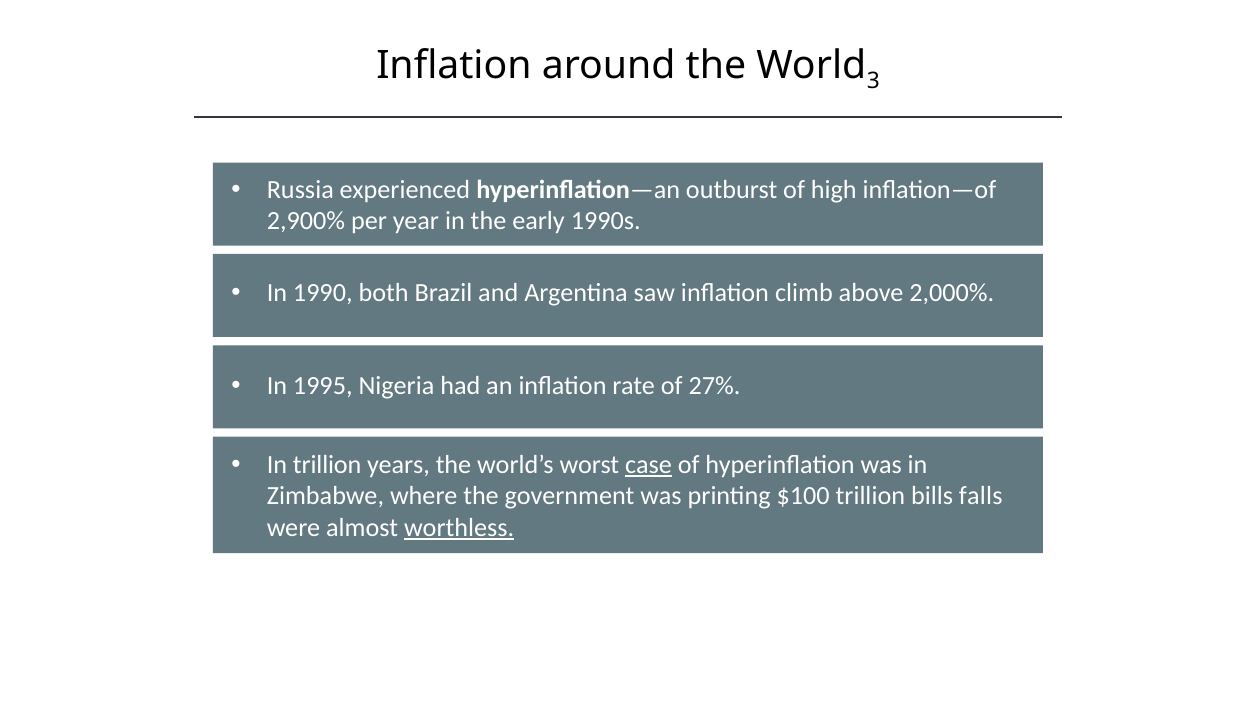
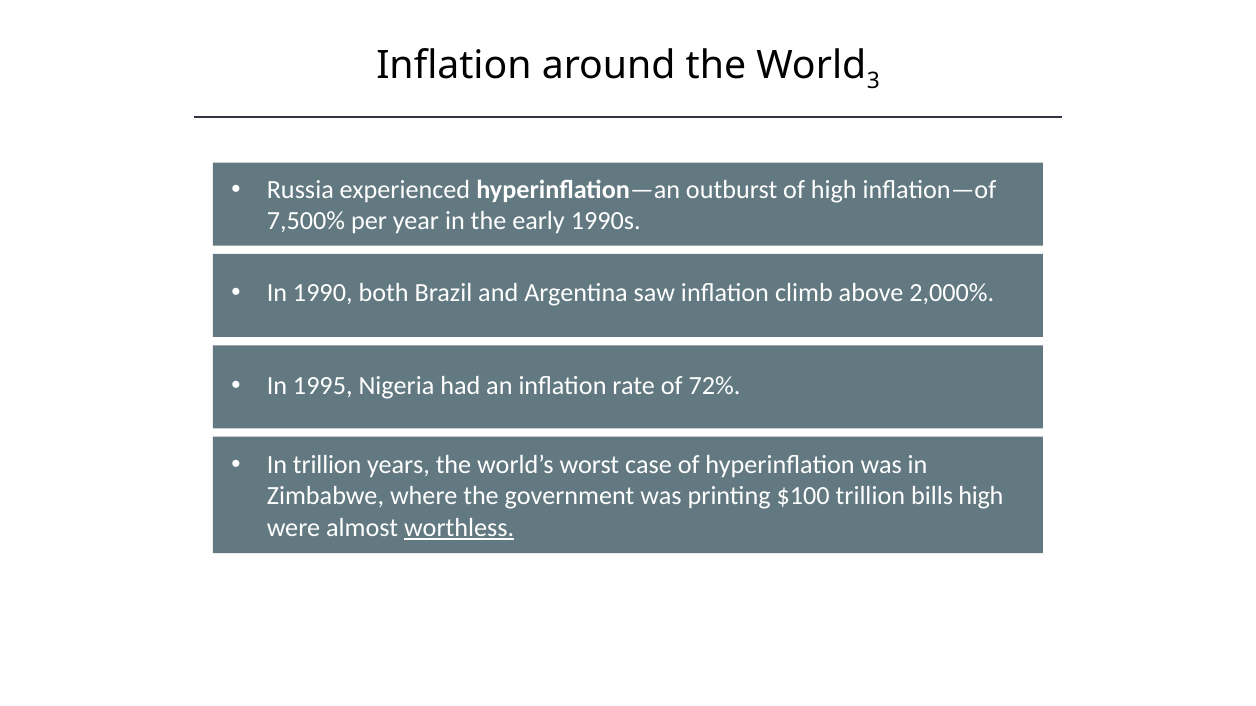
2,900%: 2,900% -> 7,500%
27%: 27% -> 72%
case underline: present -> none
bills falls: falls -> high
